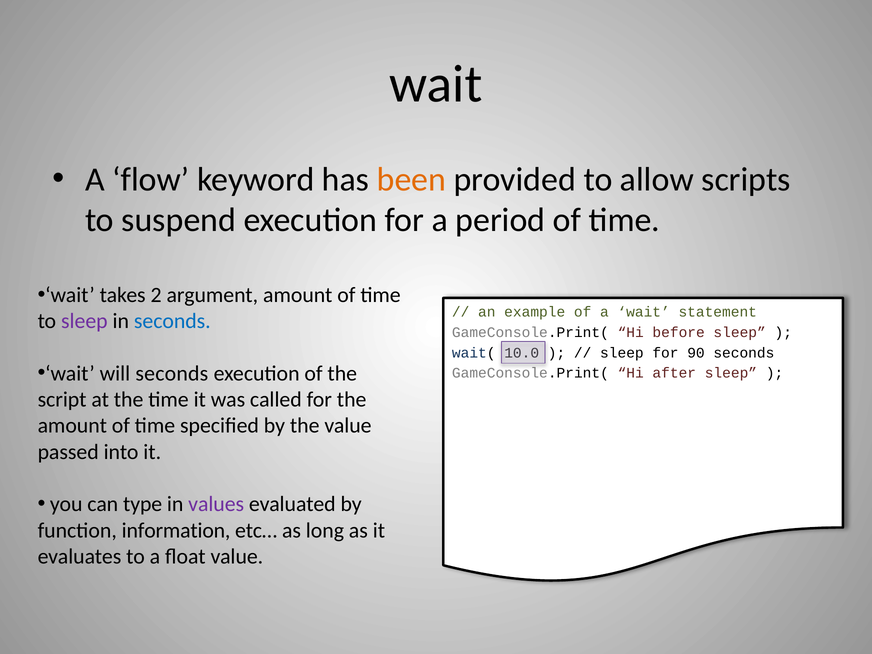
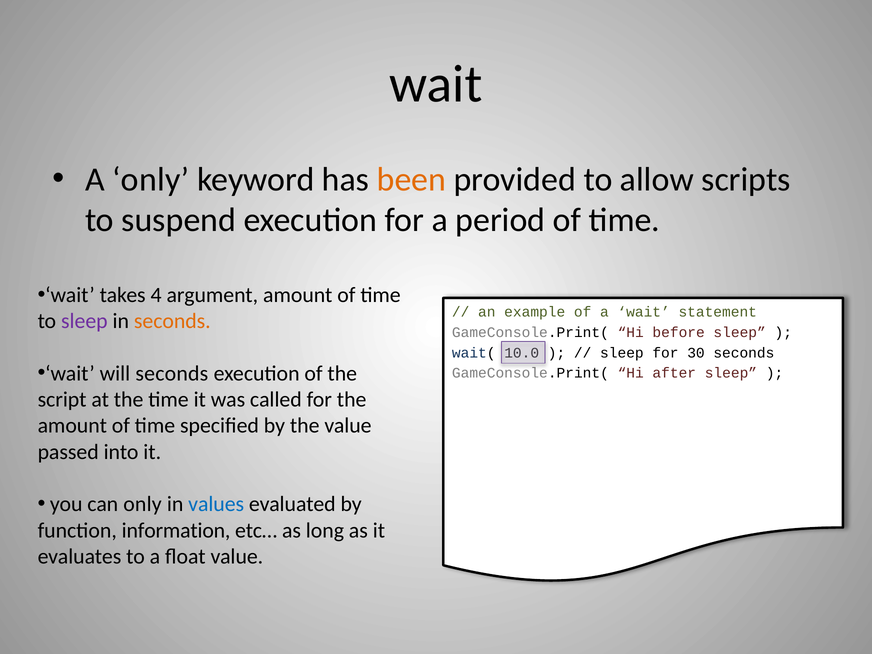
A flow: flow -> only
2: 2 -> 4
seconds at (172, 321) colour: blue -> orange
90: 90 -> 30
can type: type -> only
values colour: purple -> blue
